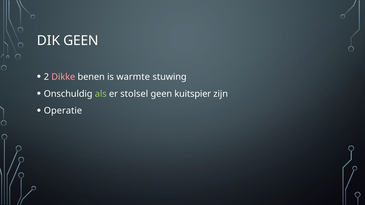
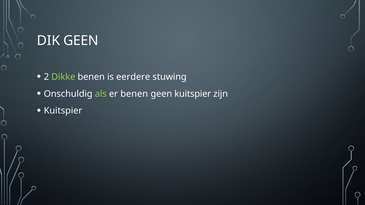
Dikke colour: pink -> light green
warmte: warmte -> eerdere
er stolsel: stolsel -> benen
Operatie at (63, 111): Operatie -> Kuitspier
